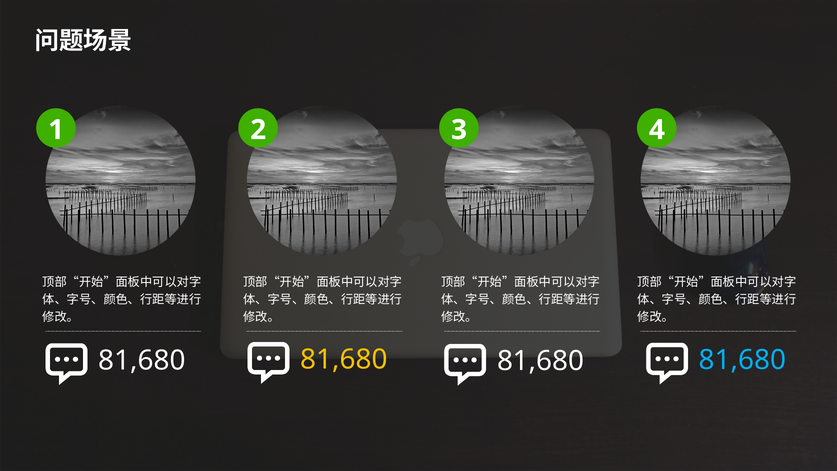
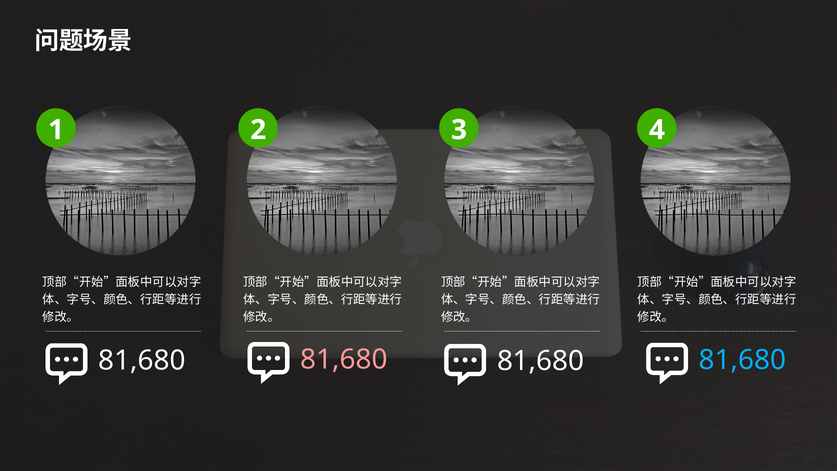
81,680 at (344, 359) colour: yellow -> pink
